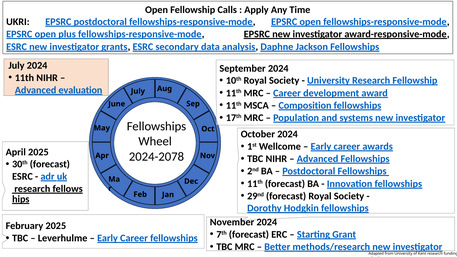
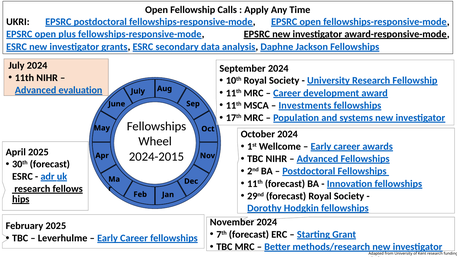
Composition: Composition -> Investments
2024-2078: 2024-2078 -> 2024-2015
